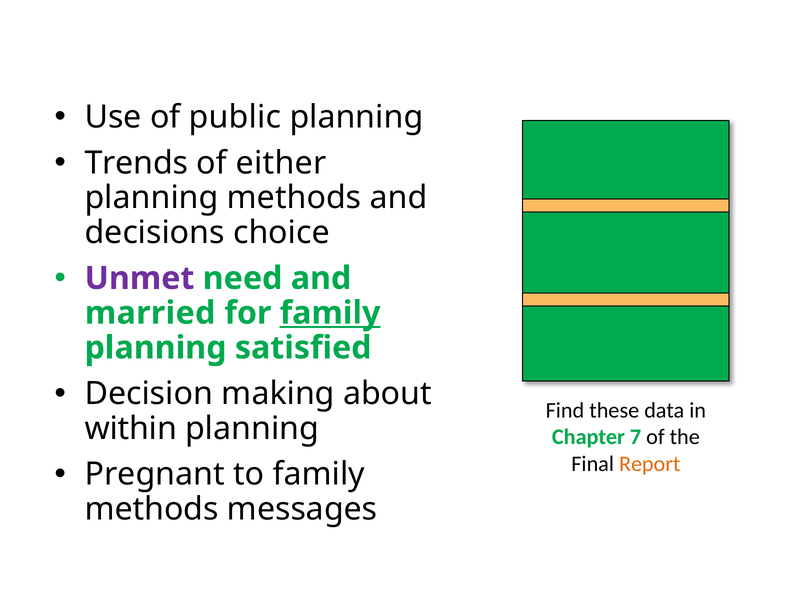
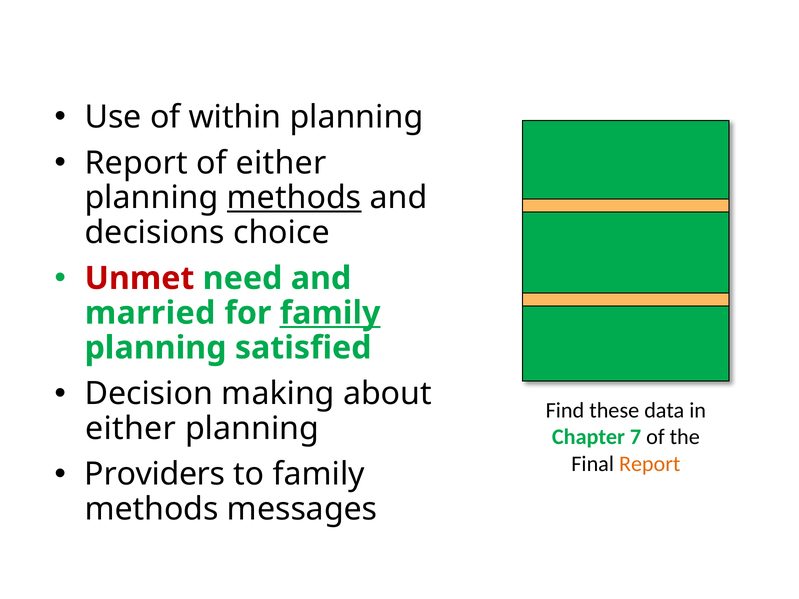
public: public -> within
Trends at (136, 163): Trends -> Report
methods at (294, 198) underline: none -> present
Unmet colour: purple -> red
within at (131, 429): within -> either
Pregnant: Pregnant -> Providers
